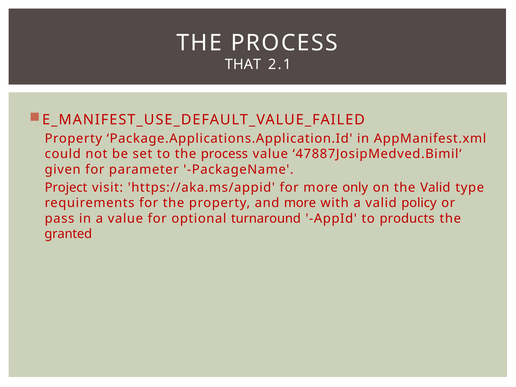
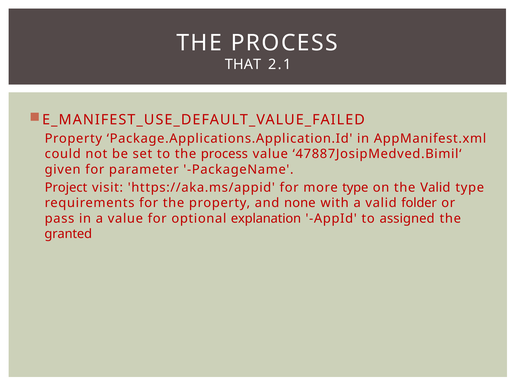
more only: only -> type
and more: more -> none
policy: policy -> folder
turnaround: turnaround -> explanation
products: products -> assigned
